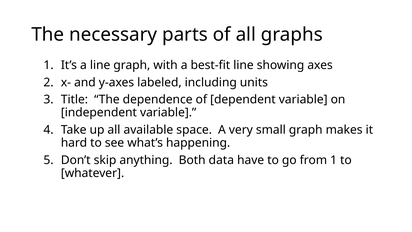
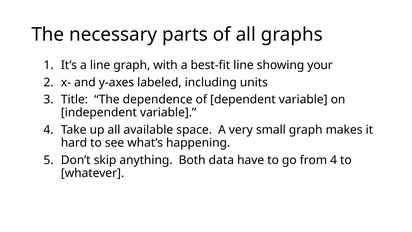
axes: axes -> your
from 1: 1 -> 4
